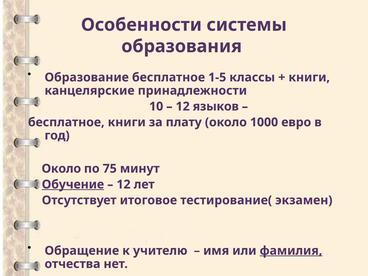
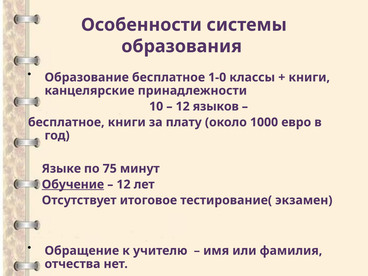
1-5: 1-5 -> 1-0
Около at (61, 169): Около -> Языке
фамилия underline: present -> none
